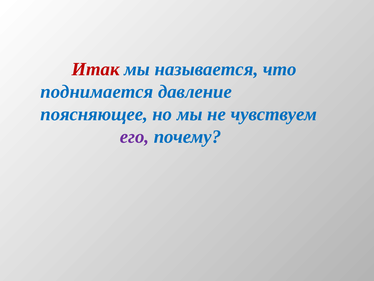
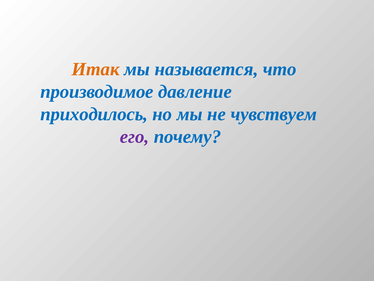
Итак colour: red -> orange
поднимается: поднимается -> производимое
поясняющее: поясняющее -> приходилось
